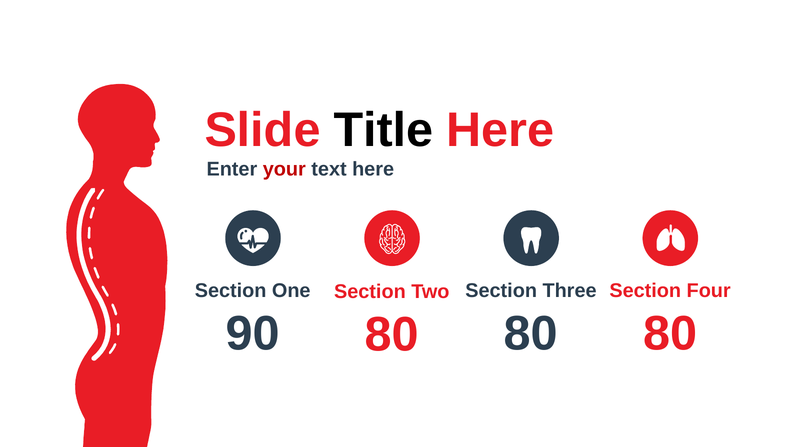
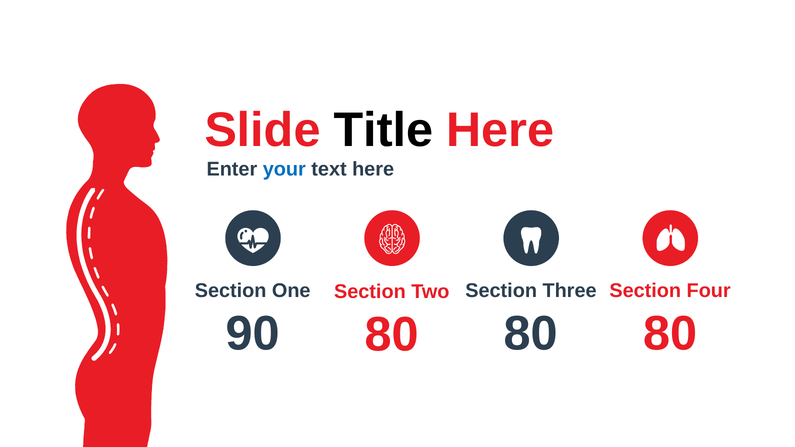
your colour: red -> blue
